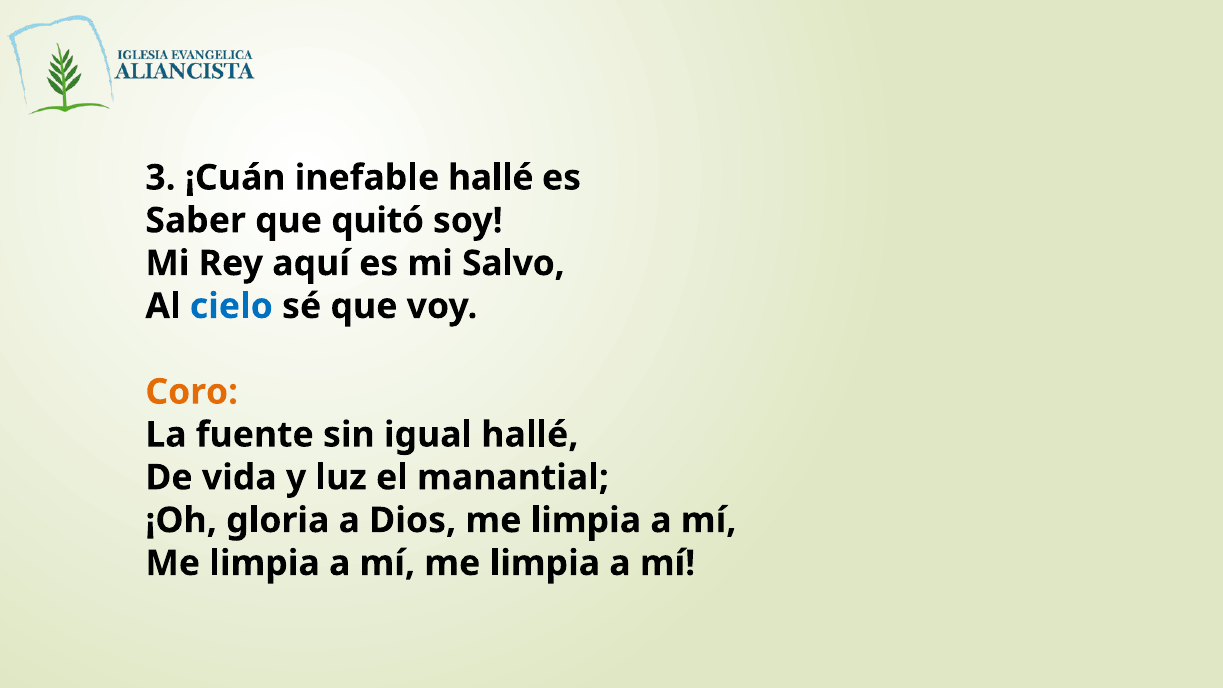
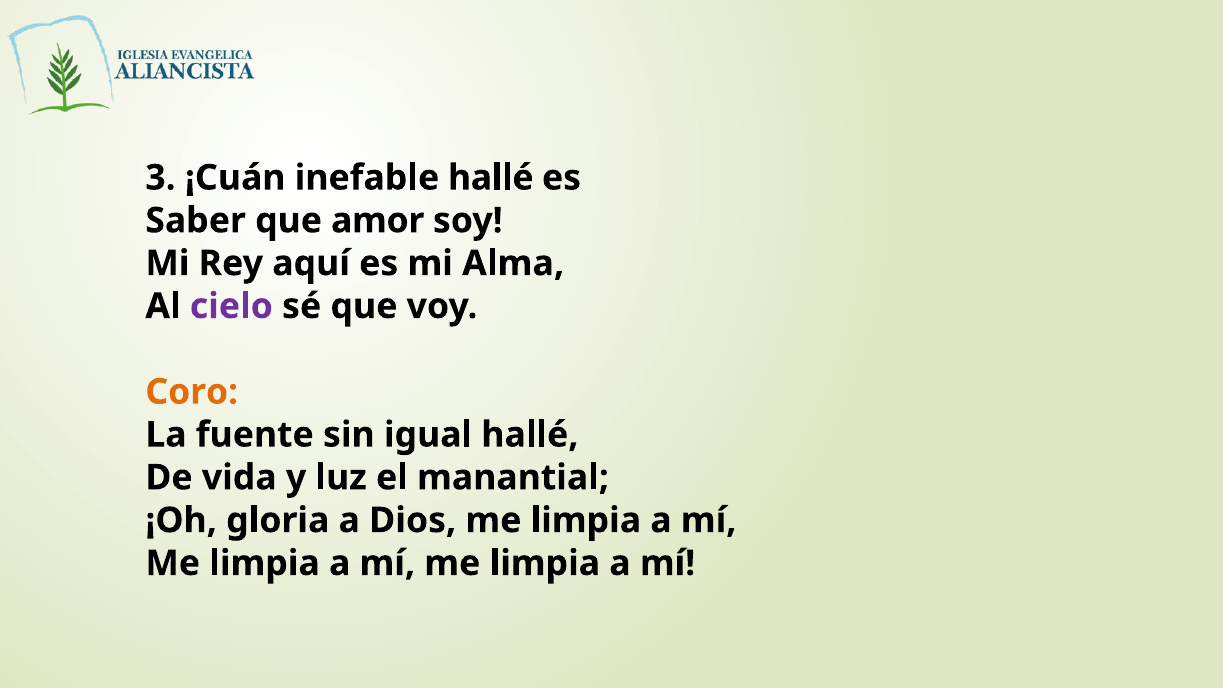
quitó: quitó -> amor
Salvo: Salvo -> Alma
cielo colour: blue -> purple
